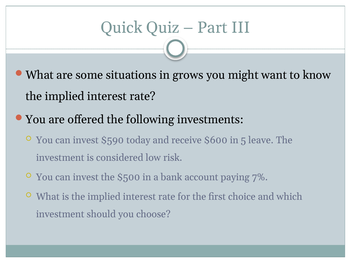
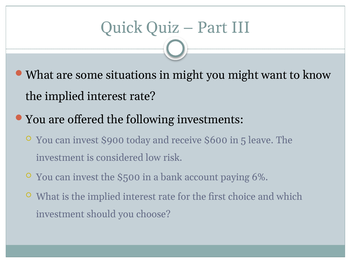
in grows: grows -> might
$590: $590 -> $900
7%: 7% -> 6%
